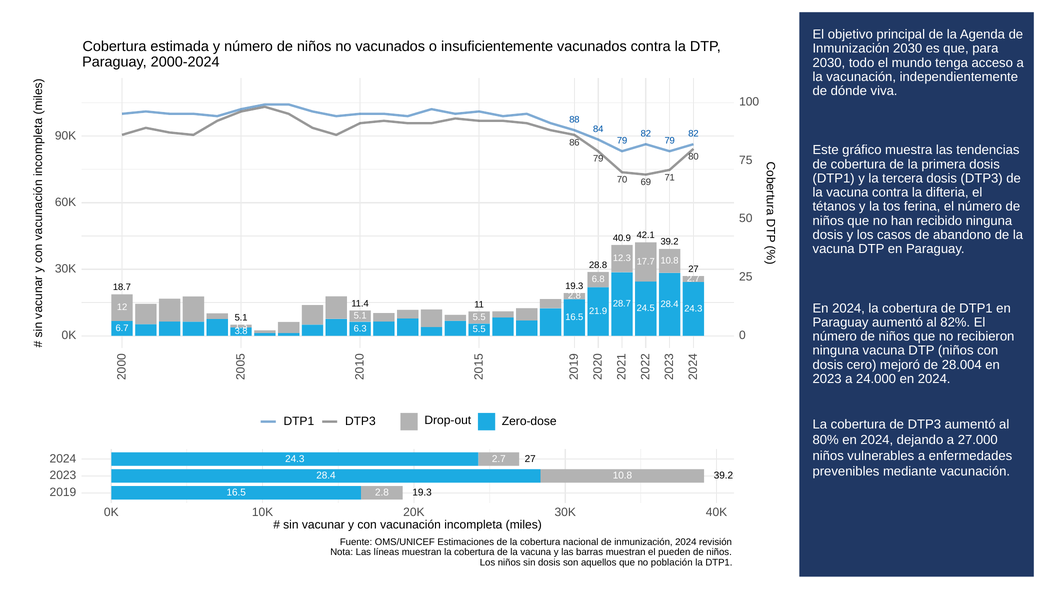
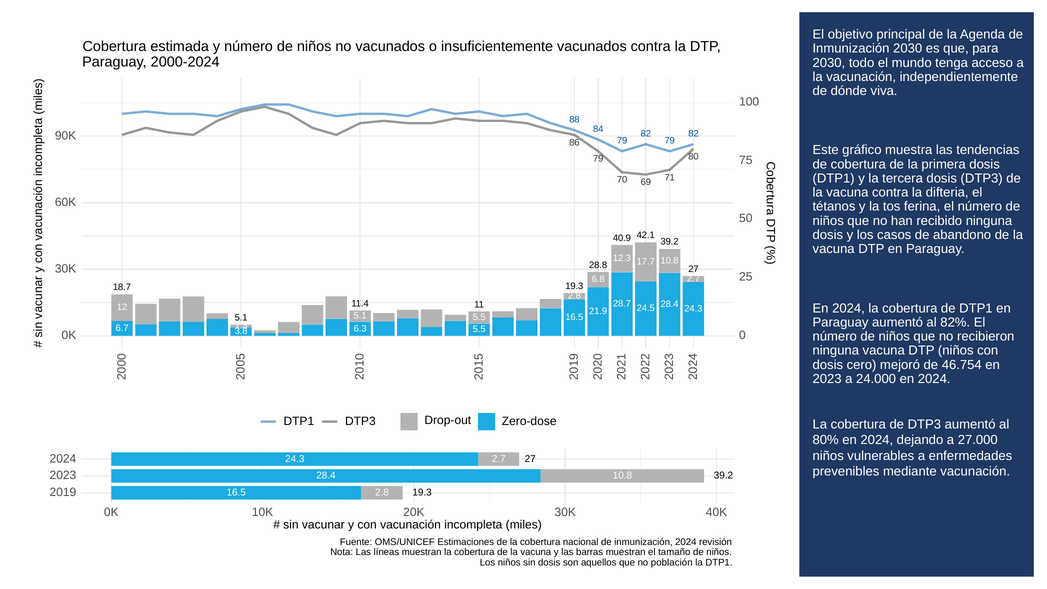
28.004: 28.004 -> 46.754
pueden: pueden -> tamaño
